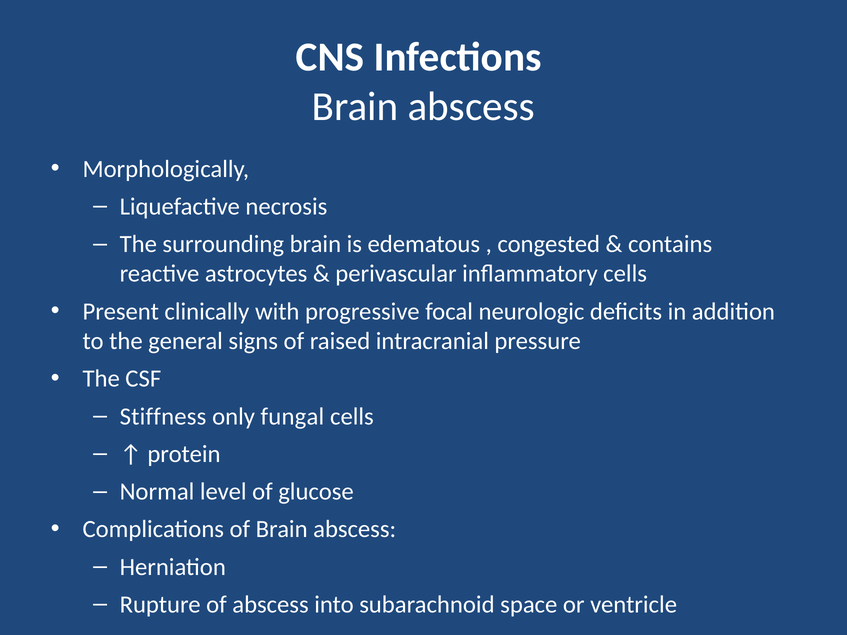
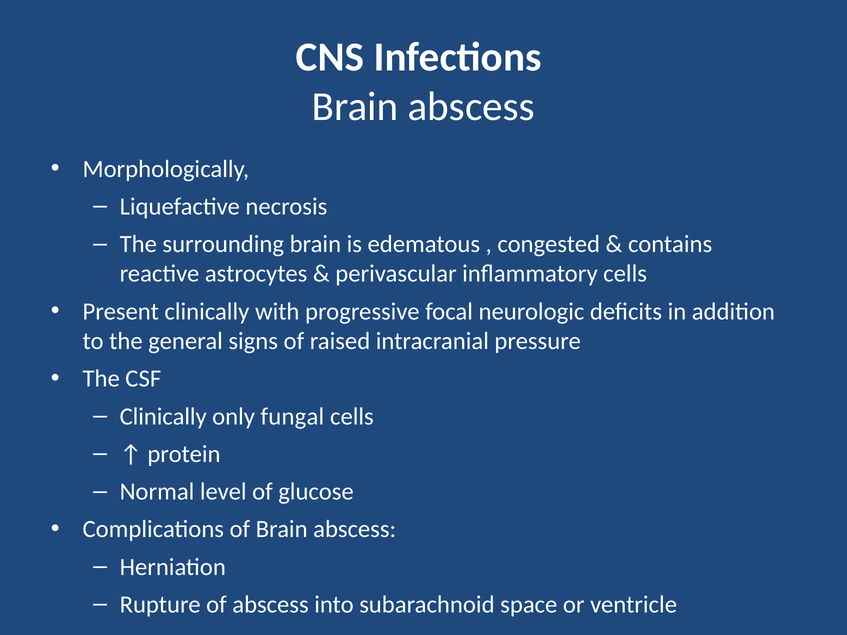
Stiffness at (163, 417): Stiffness -> Clinically
